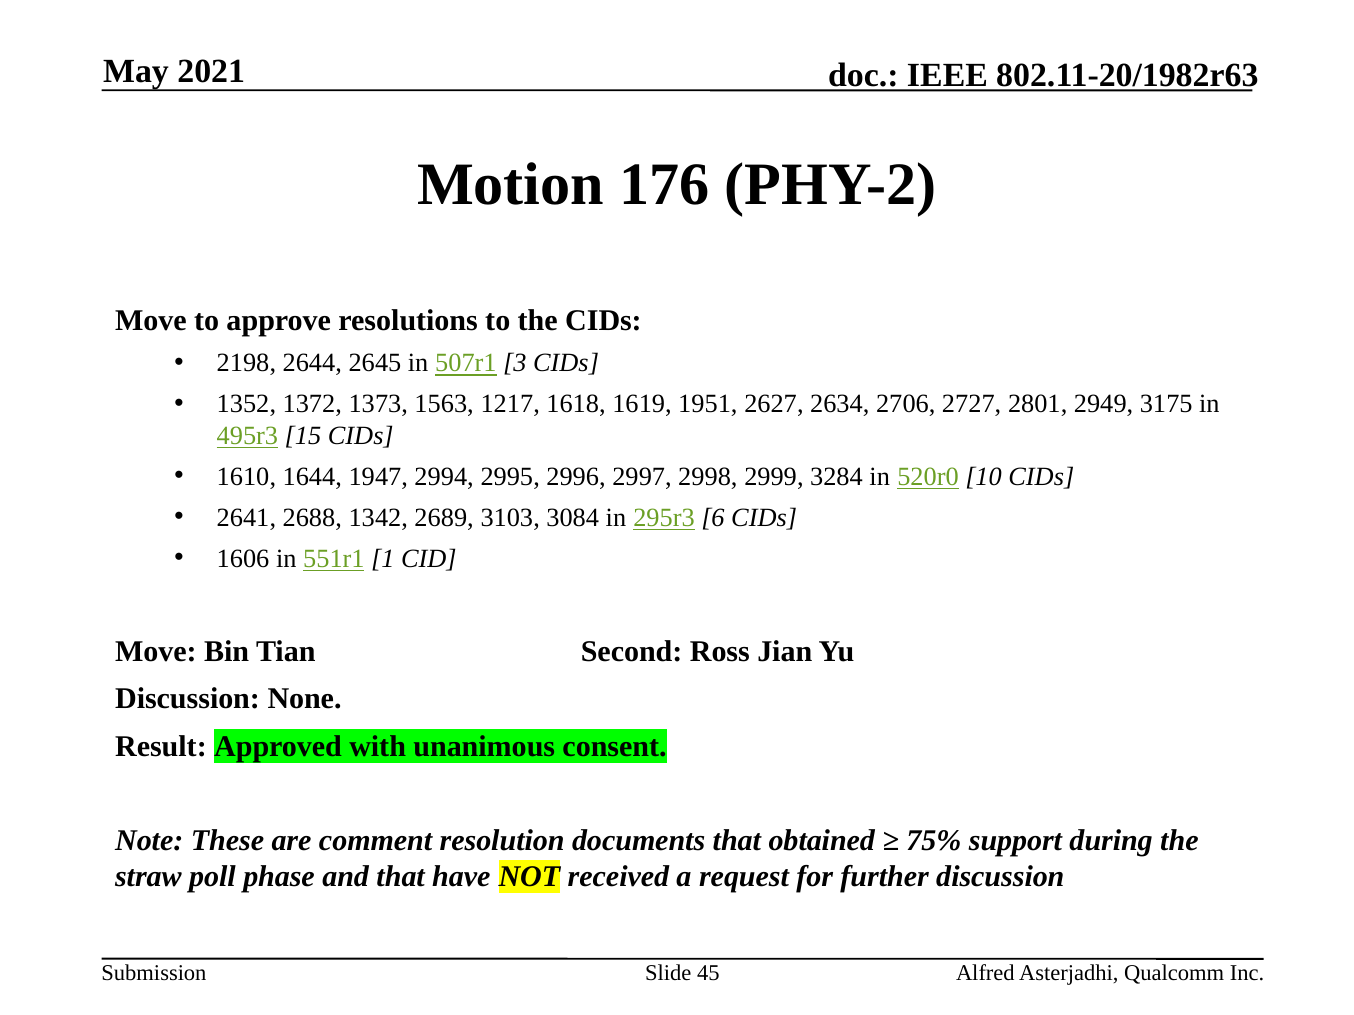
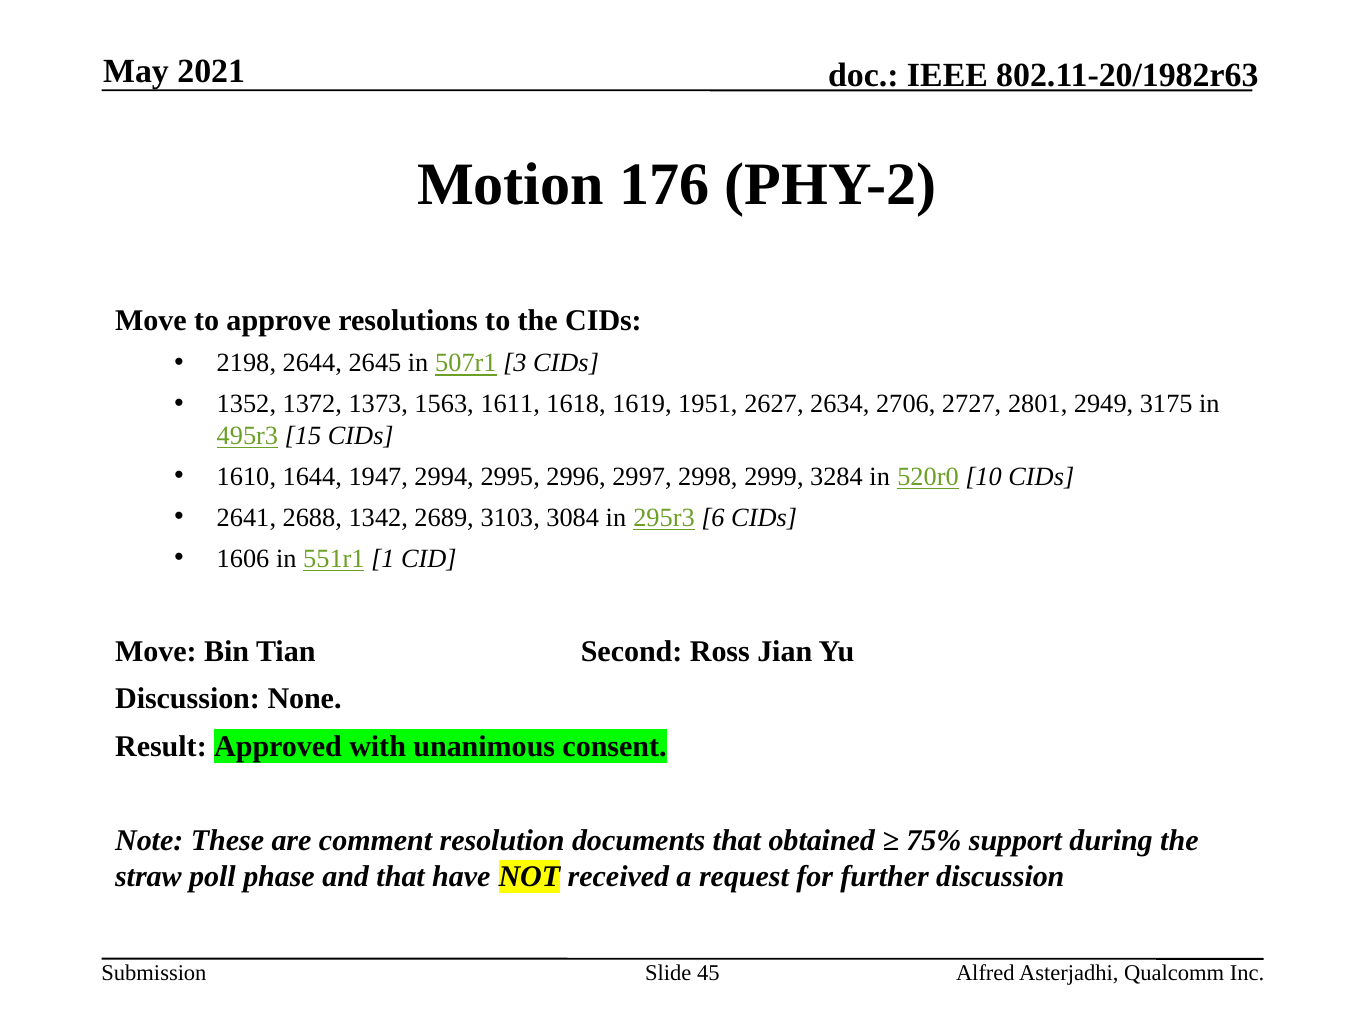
1217: 1217 -> 1611
